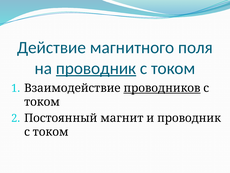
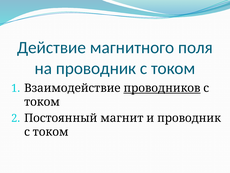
проводник at (96, 68) underline: present -> none
